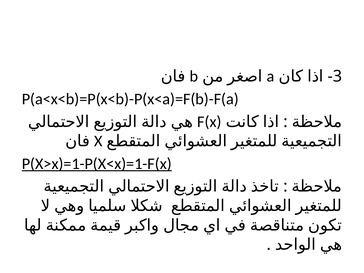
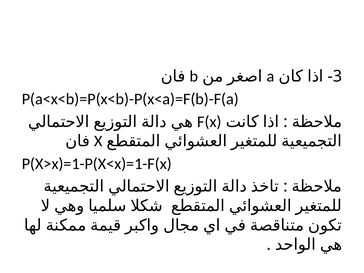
P(X>x)=1-P(X<x)=1-F(x underline: present -> none
